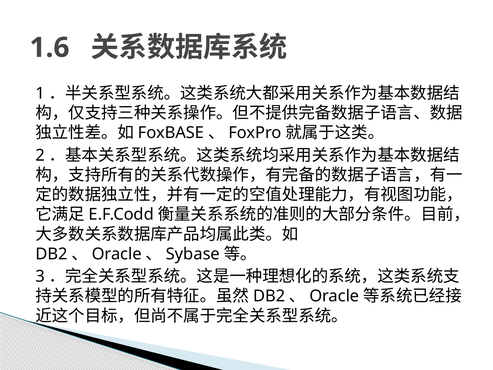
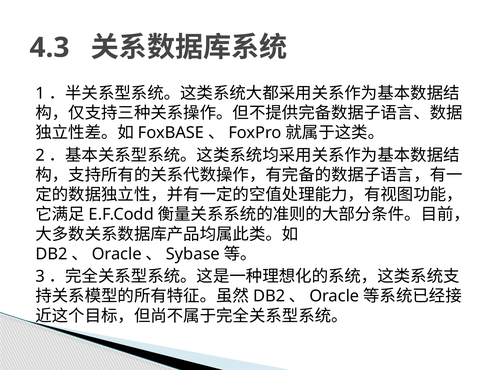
1.6: 1.6 -> 4.3
